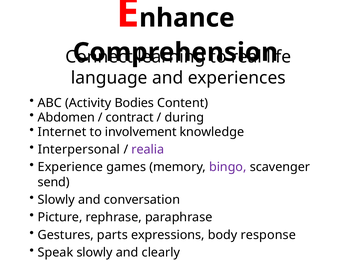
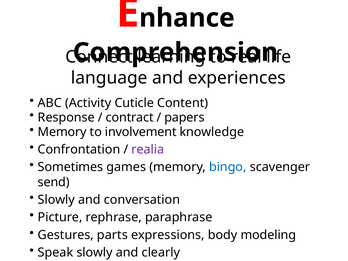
Bodies: Bodies -> Cuticle
Abdomen: Abdomen -> Response
during: during -> papers
Internet at (62, 132): Internet -> Memory
Interpersonal: Interpersonal -> Confrontation
Experience: Experience -> Sometimes
bingo colour: purple -> blue
response: response -> modeling
